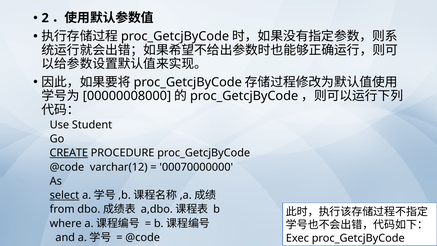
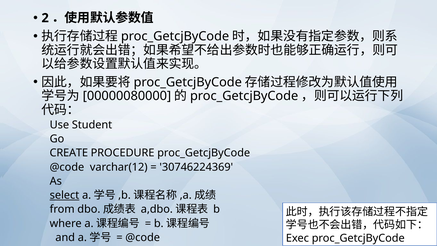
00000008000: 00000008000 -> 00000080000
CREATE underline: present -> none
00070000000: 00070000000 -> 30746224369
